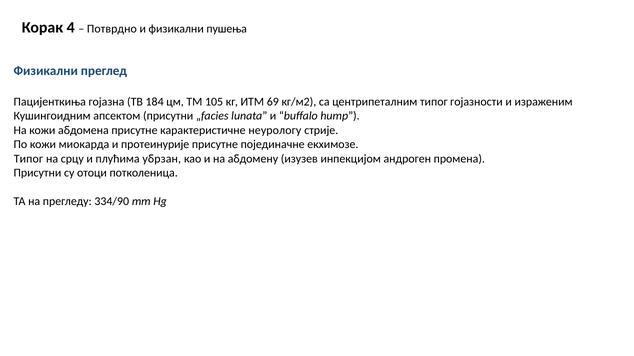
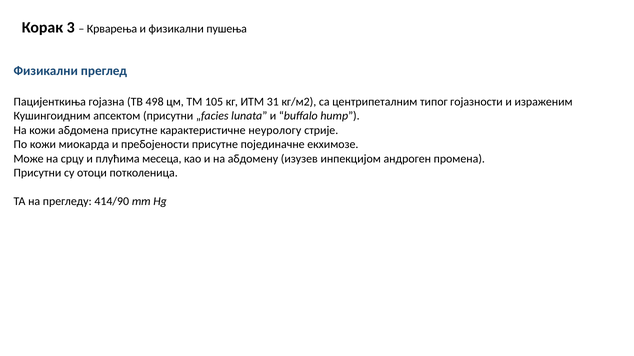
4: 4 -> 3
Потврдно: Потврдно -> Крварења
184: 184 -> 498
69: 69 -> 31
протеинурије: протеинурије -> пребојености
Типог at (28, 159): Типог -> Може
убрзан: убрзан -> месеца
334/90: 334/90 -> 414/90
